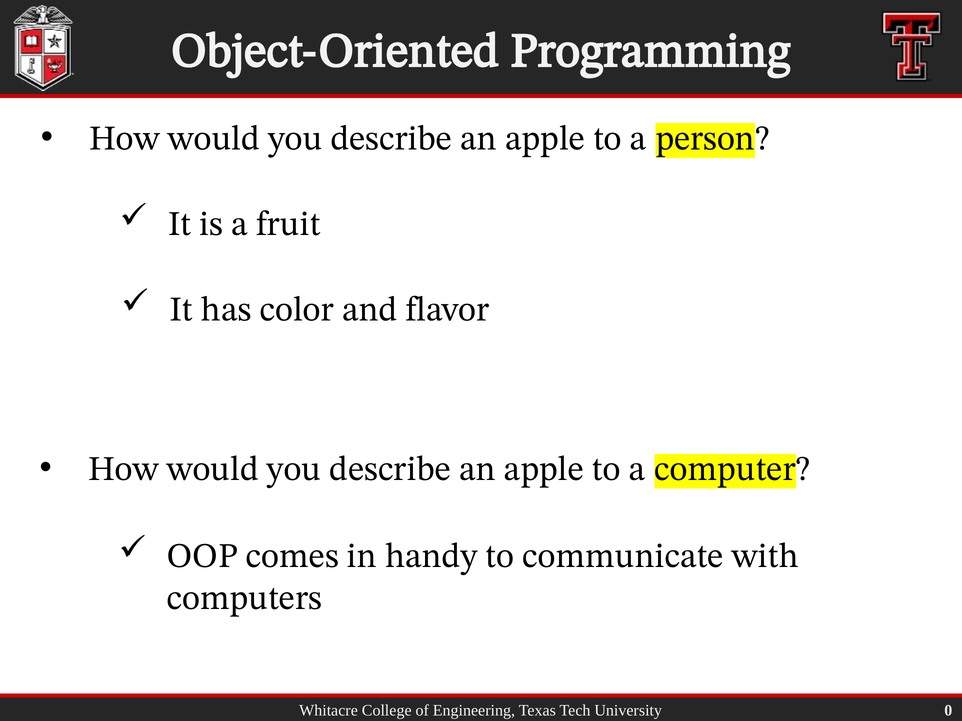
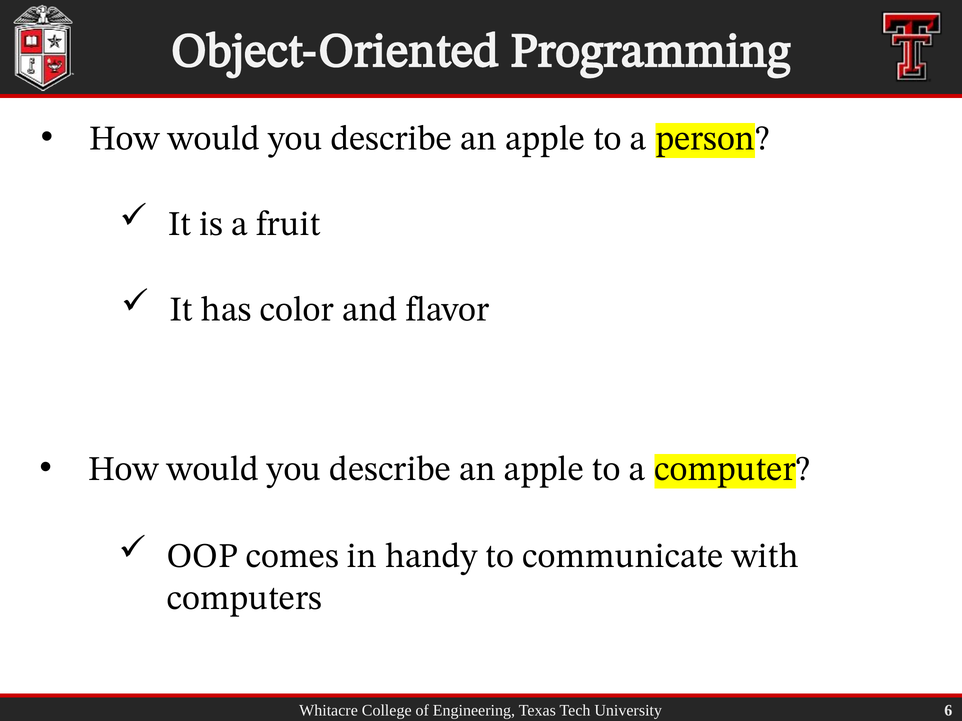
0: 0 -> 6
